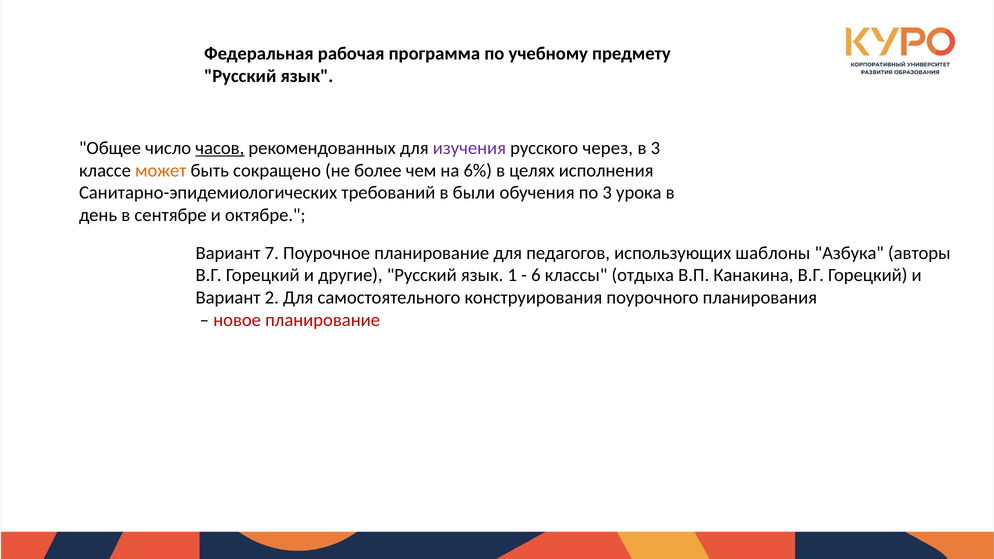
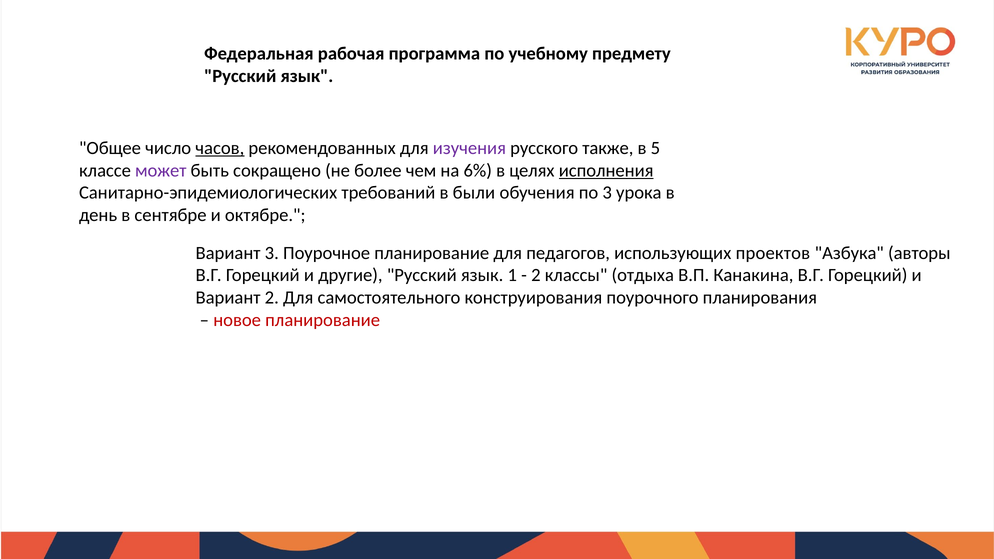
через: через -> также
в 3: 3 -> 5
может colour: orange -> purple
исполнения underline: none -> present
Вариант 7: 7 -> 3
шаблоны: шаблоны -> проектов
6 at (536, 275): 6 -> 2
